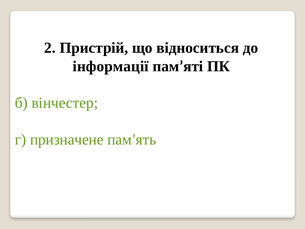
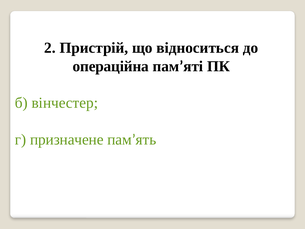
інформації: інформації -> операційна
